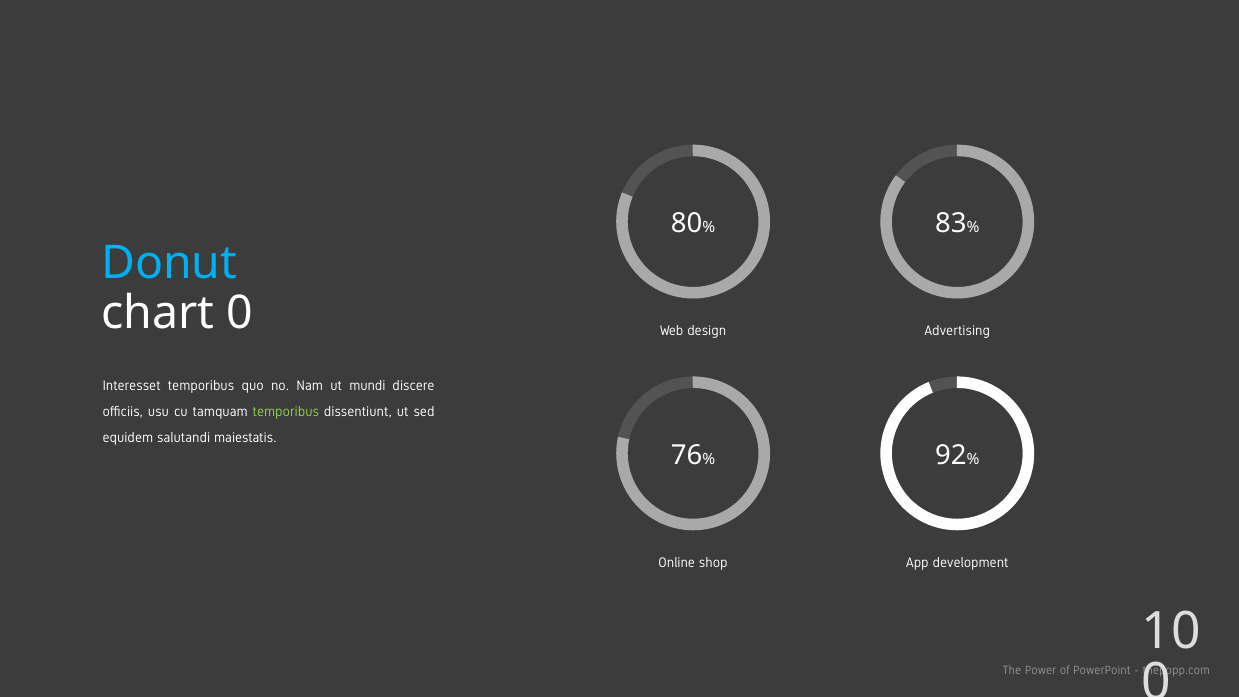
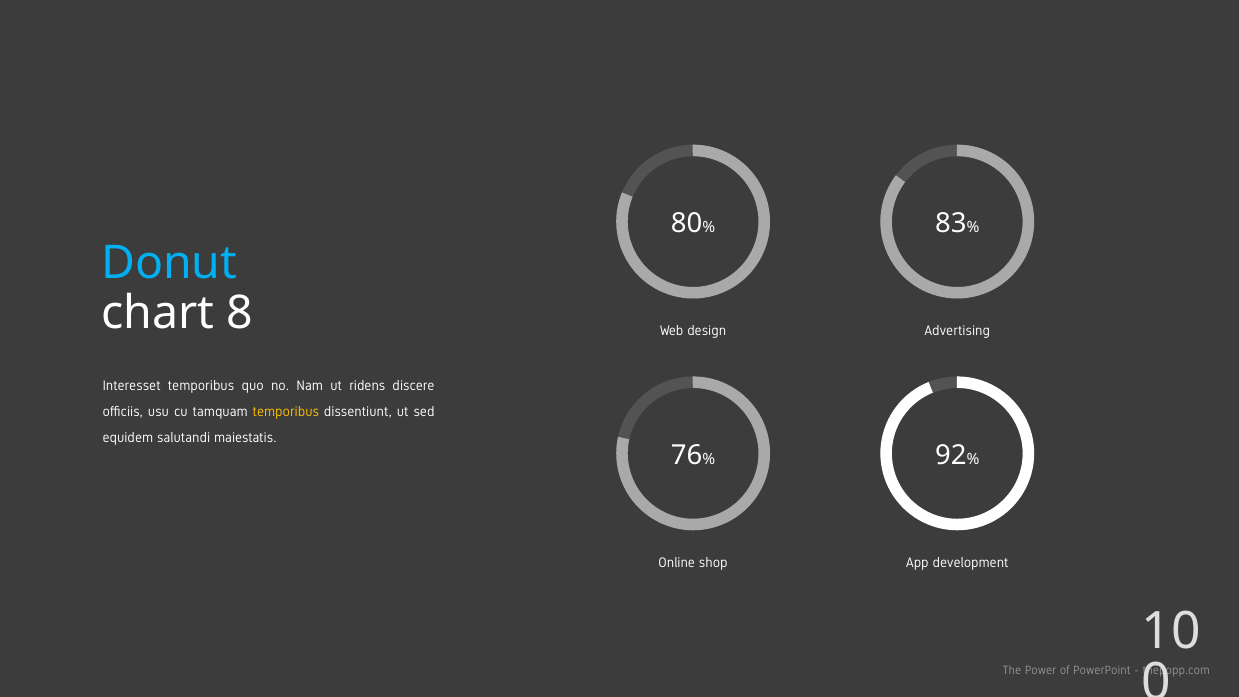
chart 0: 0 -> 8
mundi: mundi -> ridens
temporibus at (286, 412) colour: light green -> yellow
